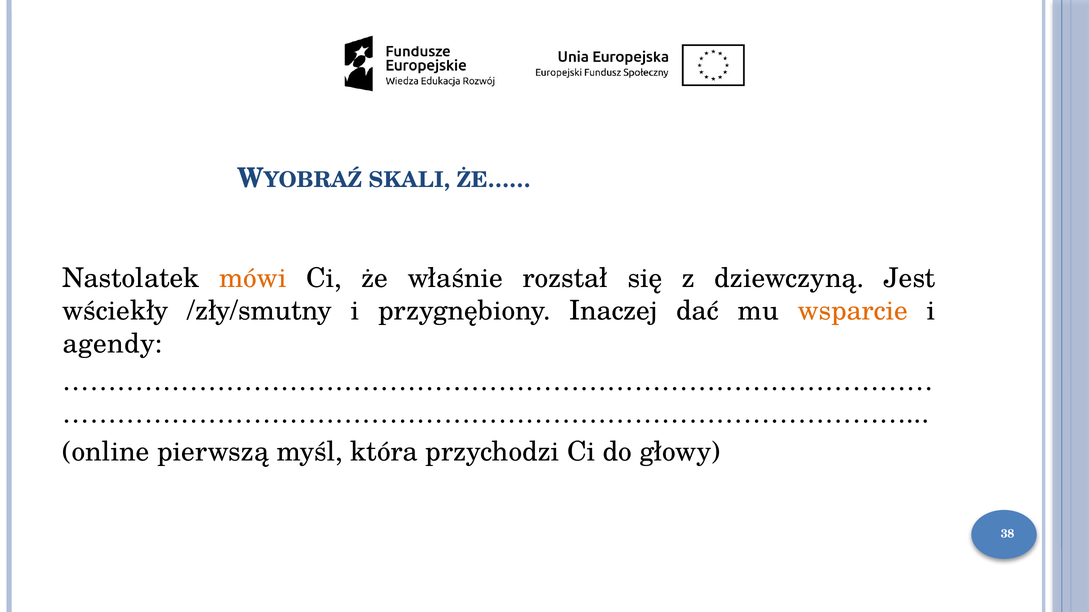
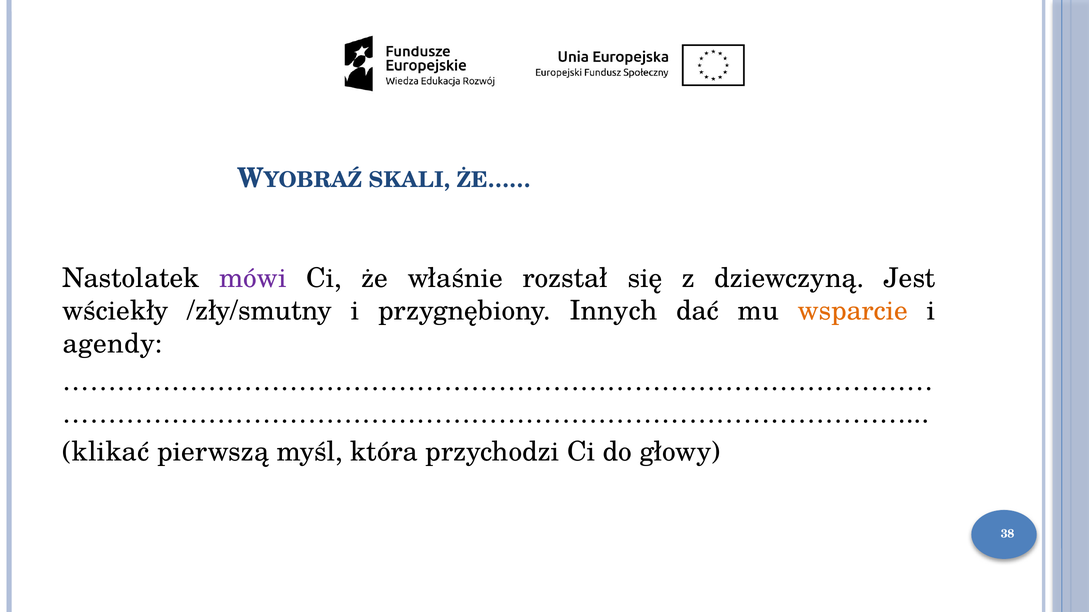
mówi colour: orange -> purple
Inaczej: Inaczej -> Innych
online: online -> klikać
